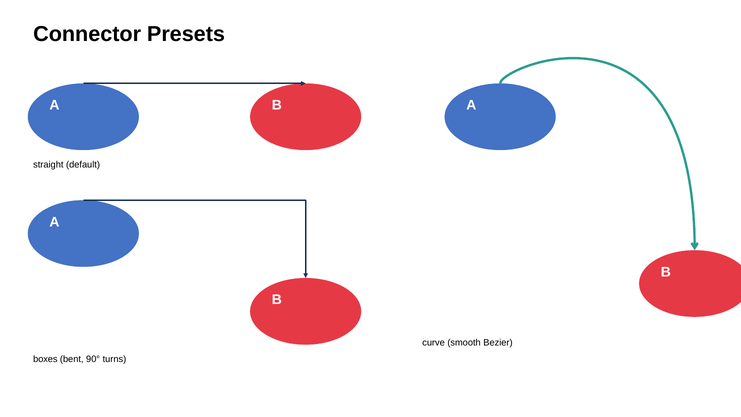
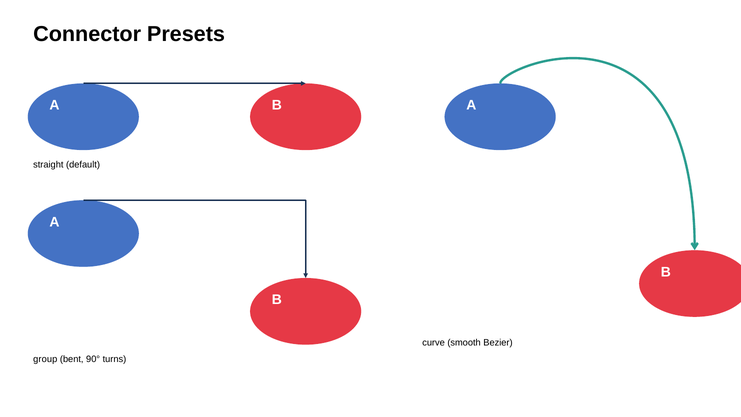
boxes: boxes -> group
